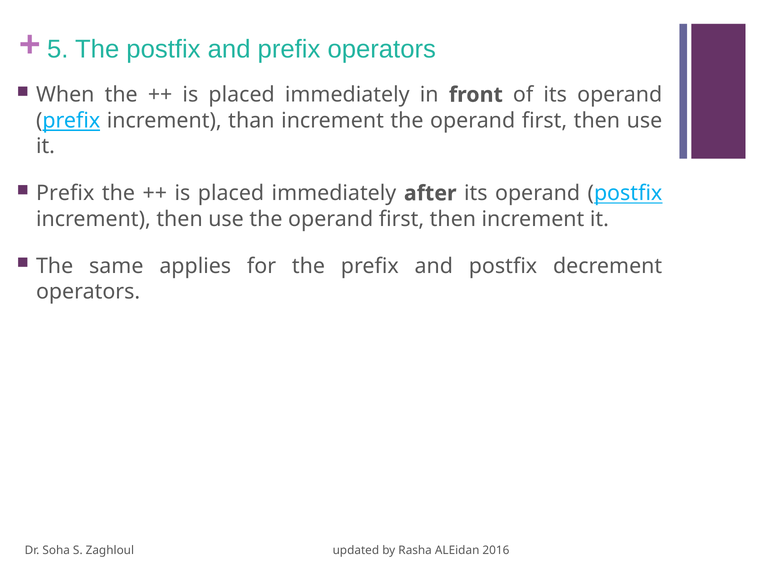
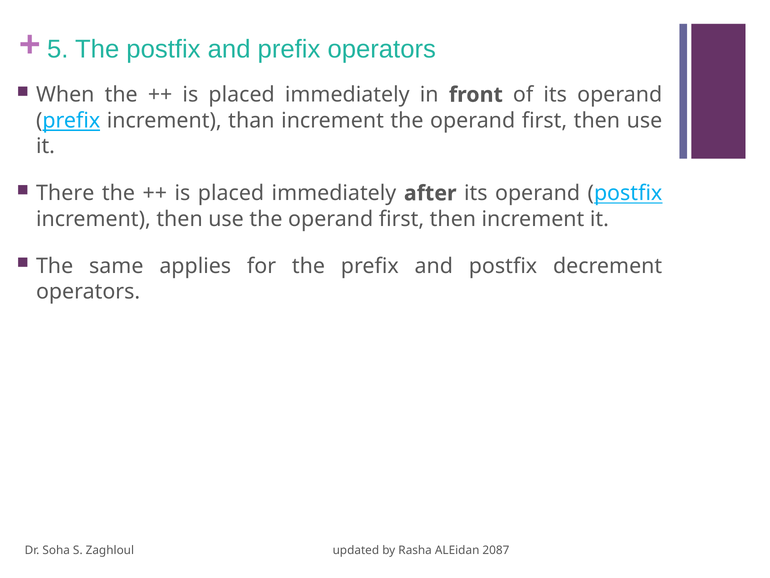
Prefix at (65, 193): Prefix -> There
2016: 2016 -> 2087
